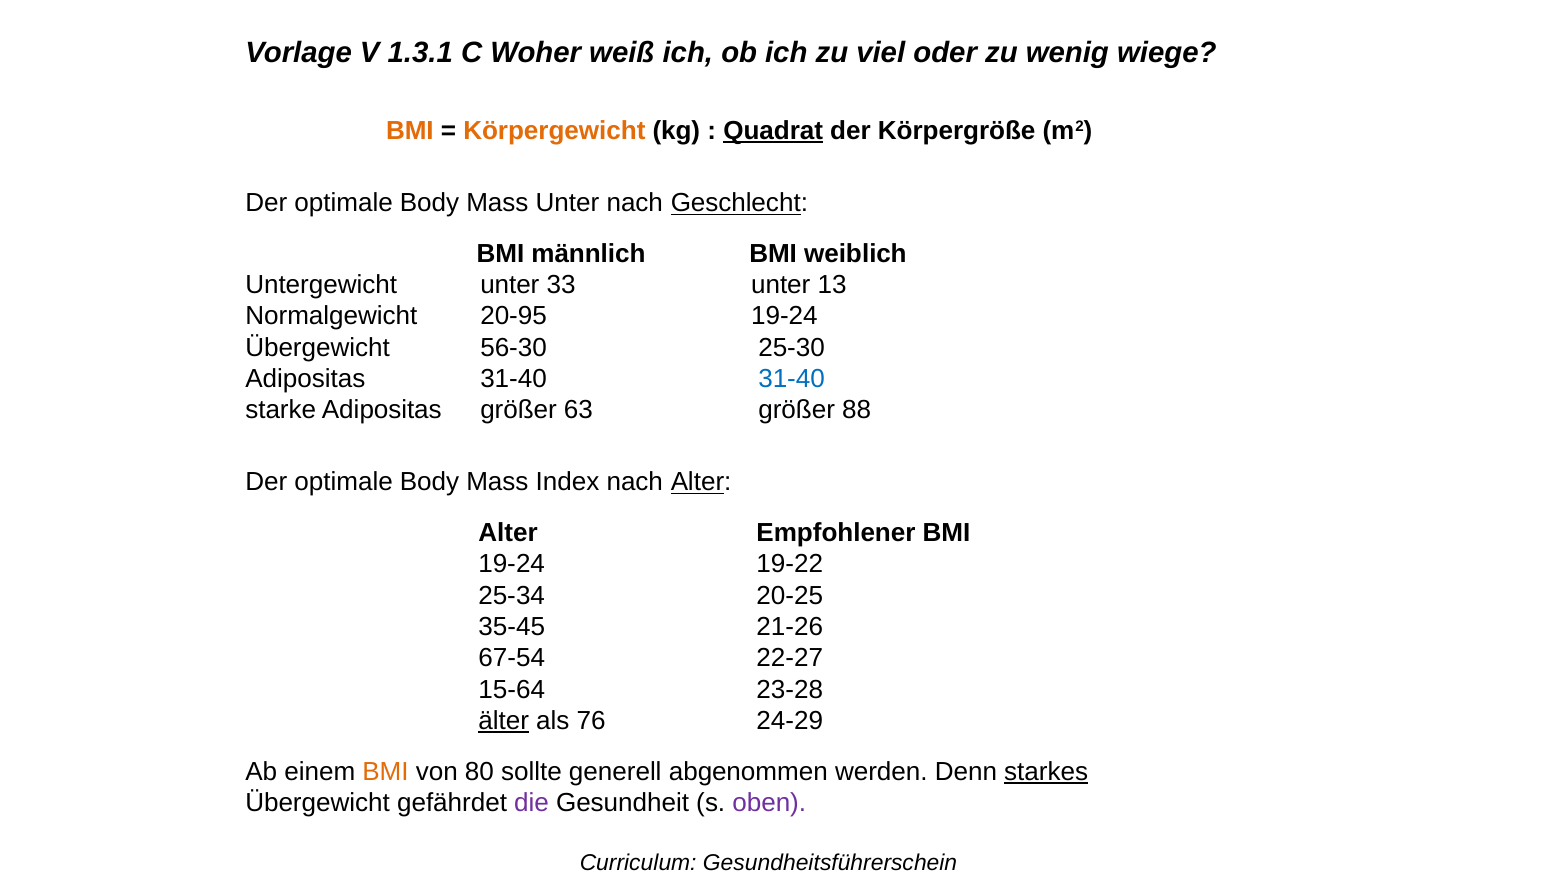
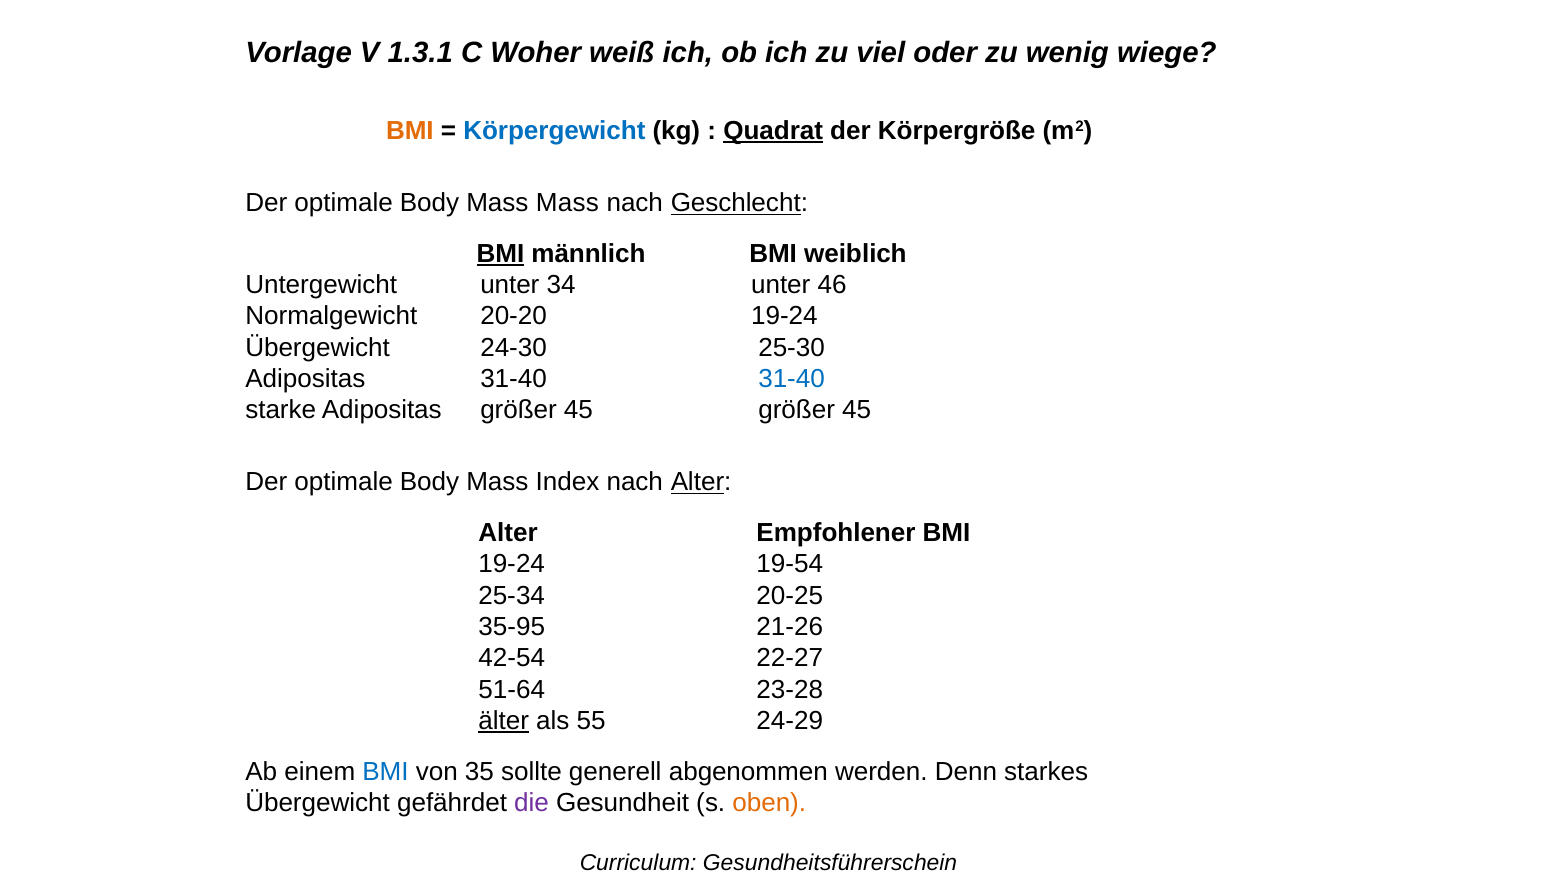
Körpergewicht colour: orange -> blue
Mass Unter: Unter -> Mass
BMI at (500, 254) underline: none -> present
33: 33 -> 34
13: 13 -> 46
20-95: 20-95 -> 20-20
56-30: 56-30 -> 24-30
Adipositas größer 63: 63 -> 45
88 at (857, 410): 88 -> 45
19-22: 19-22 -> 19-54
35-45: 35-45 -> 35-95
67-54: 67-54 -> 42-54
15-64: 15-64 -> 51-64
76: 76 -> 55
BMI at (386, 772) colour: orange -> blue
80: 80 -> 35
starkes underline: present -> none
oben colour: purple -> orange
